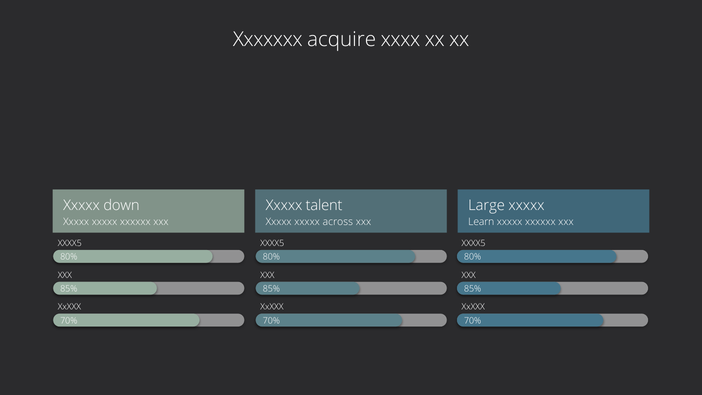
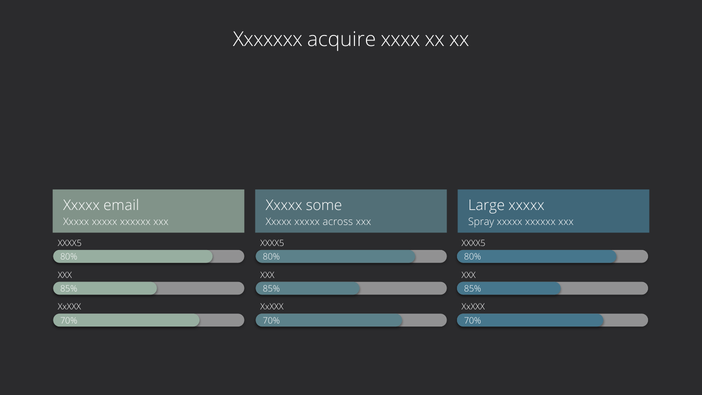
down: down -> email
talent: talent -> some
Learn: Learn -> Spray
